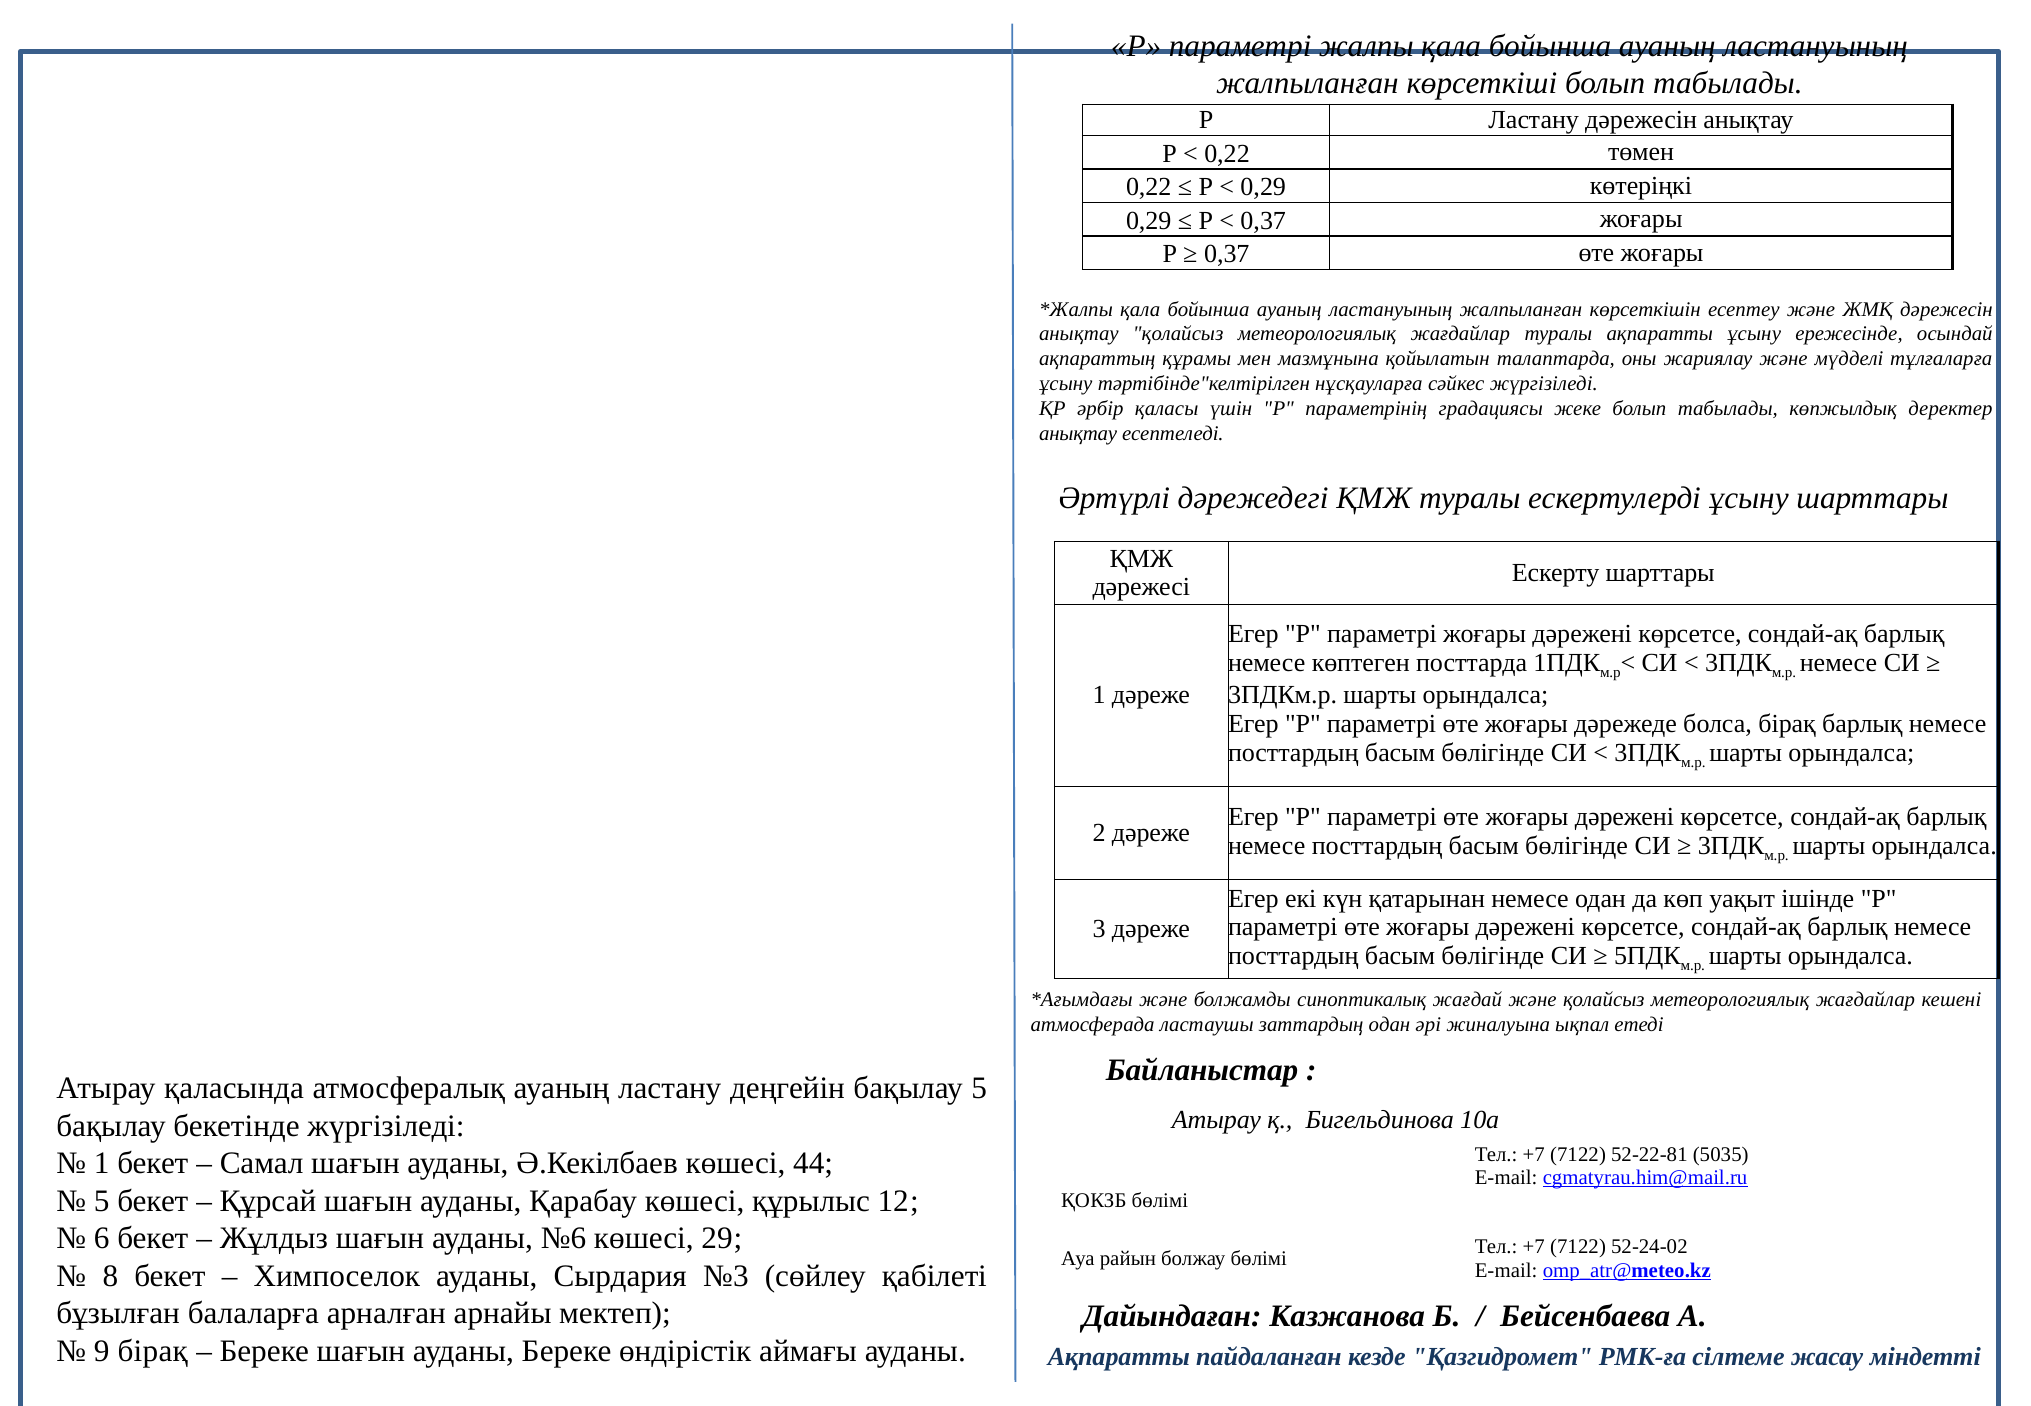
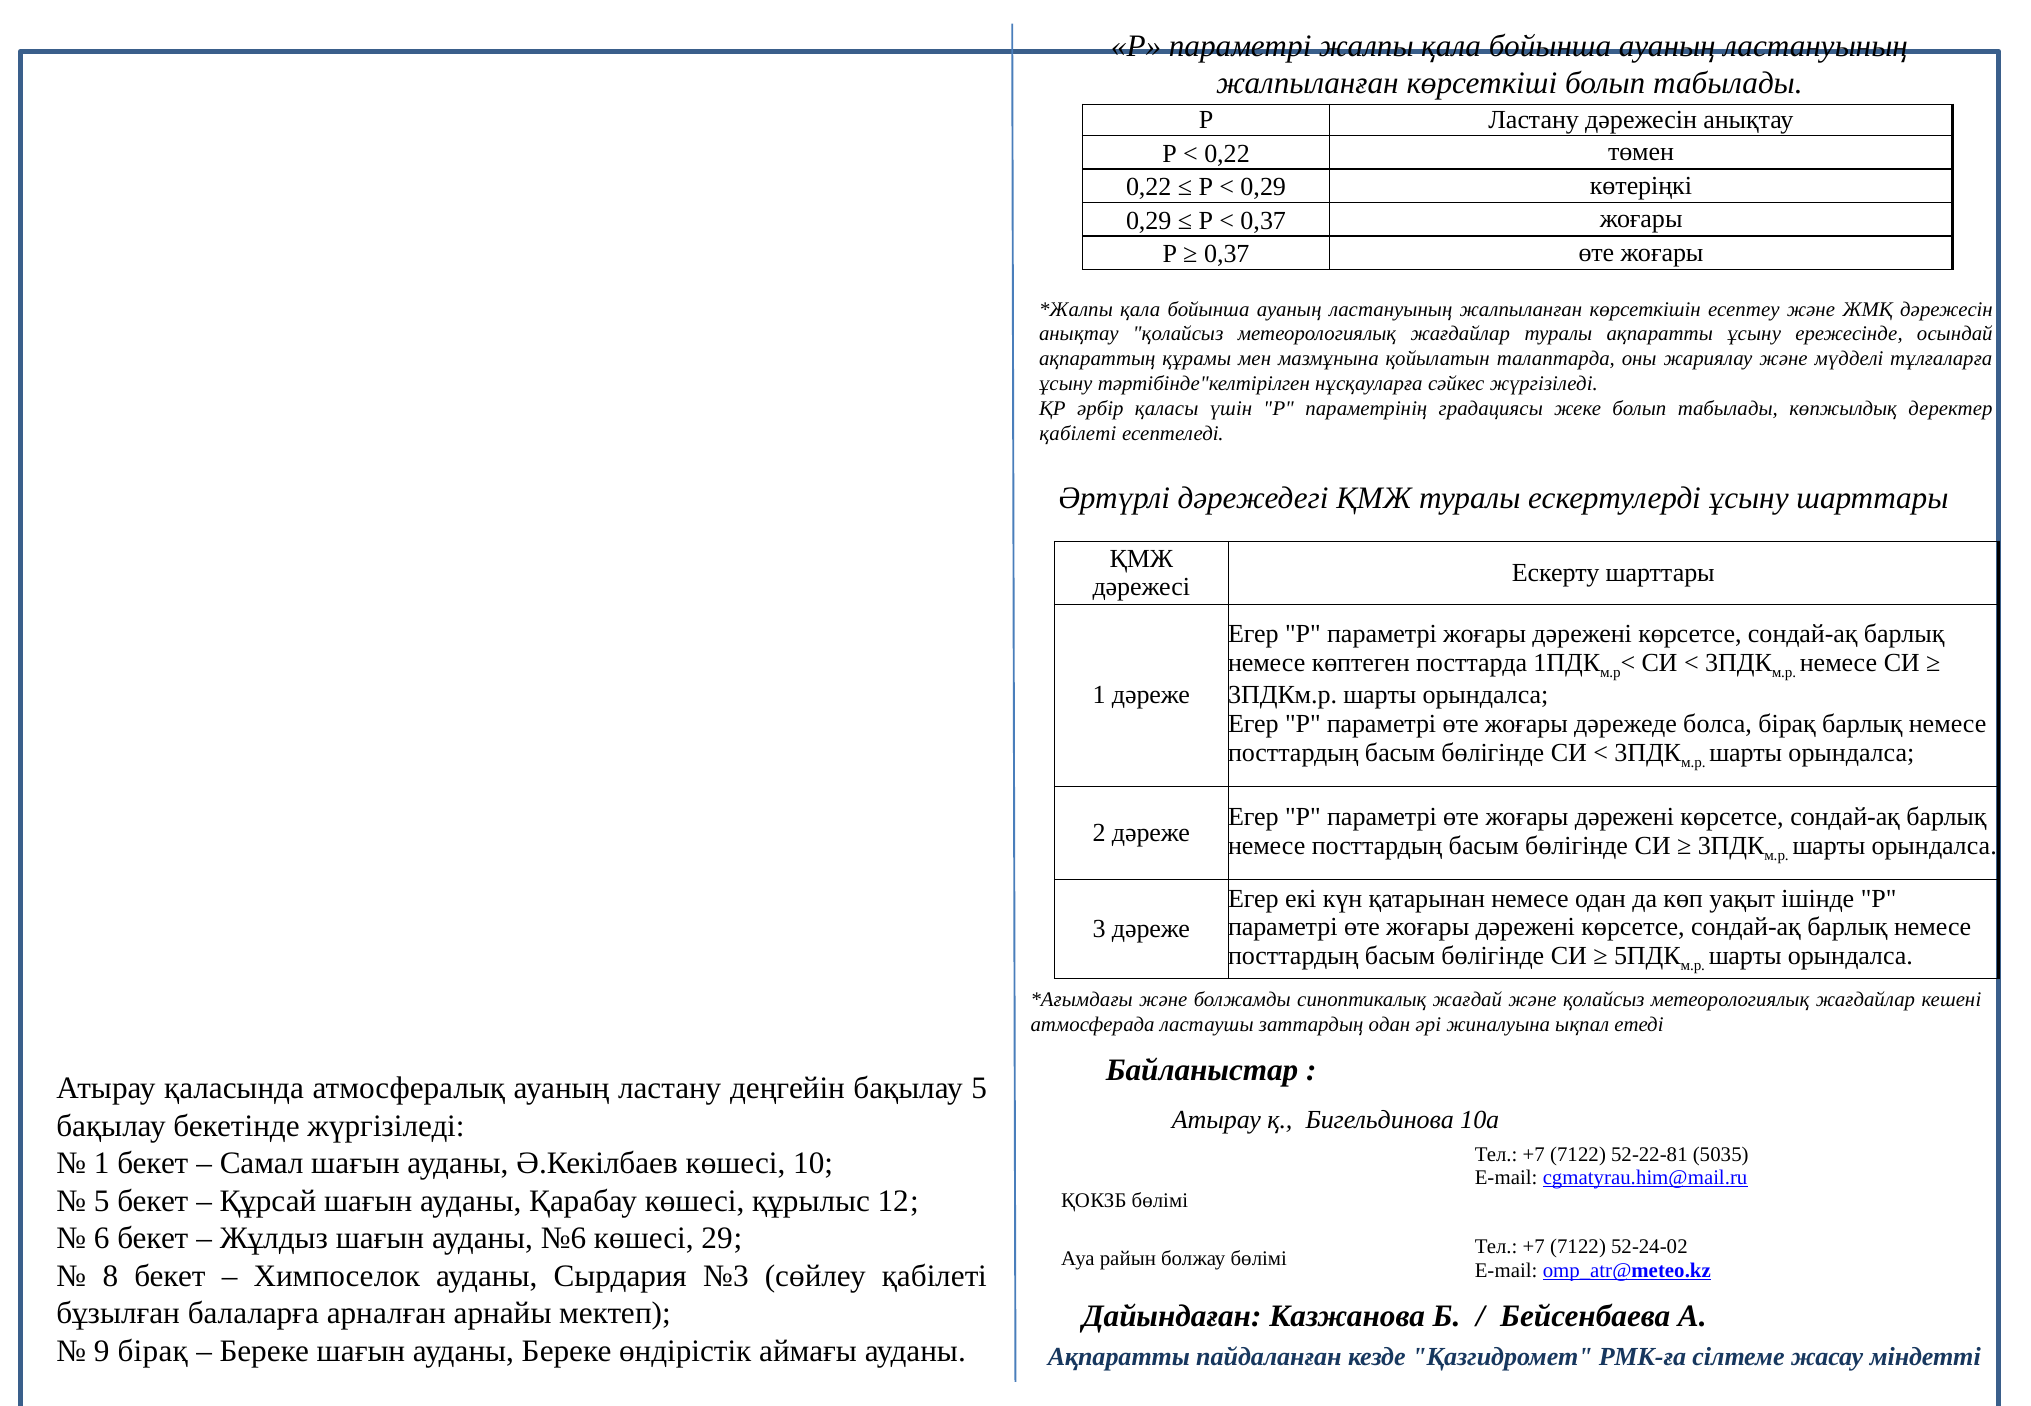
анықтау at (1078, 434): анықтау -> қабілеті
44: 44 -> 10
